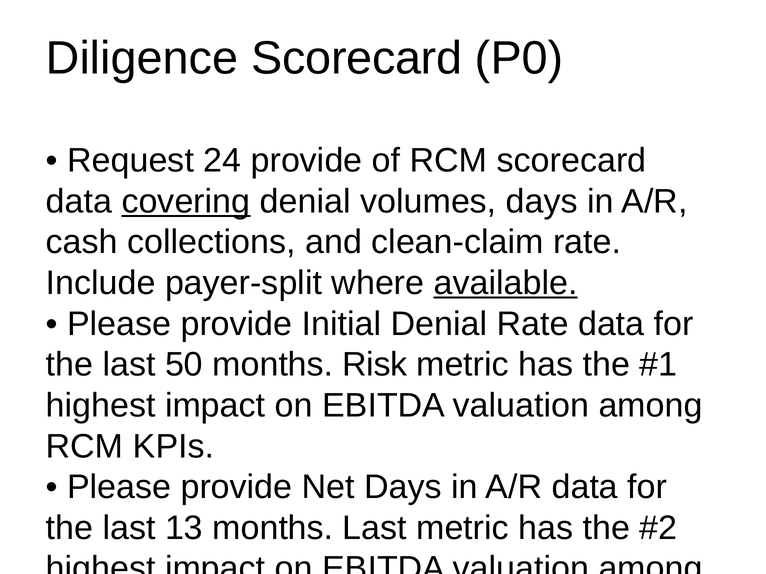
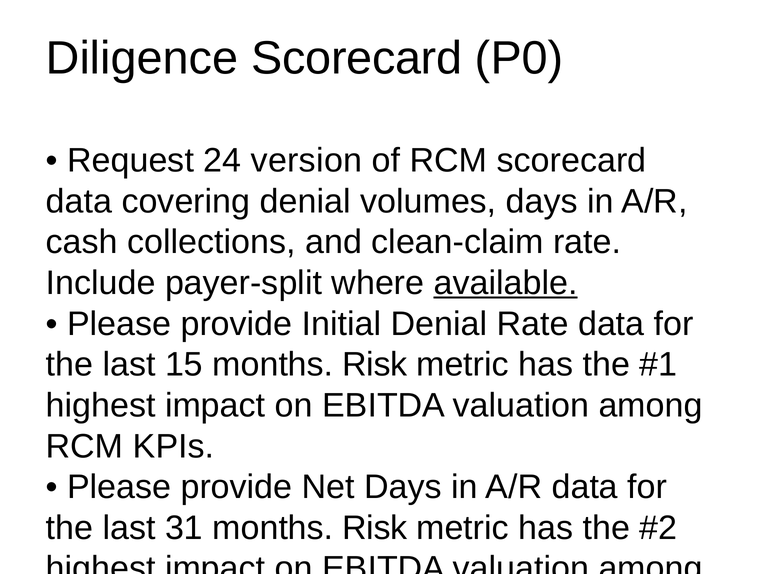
24 provide: provide -> version
covering underline: present -> none
50: 50 -> 15
13: 13 -> 31
Last at (375, 528): Last -> Risk
